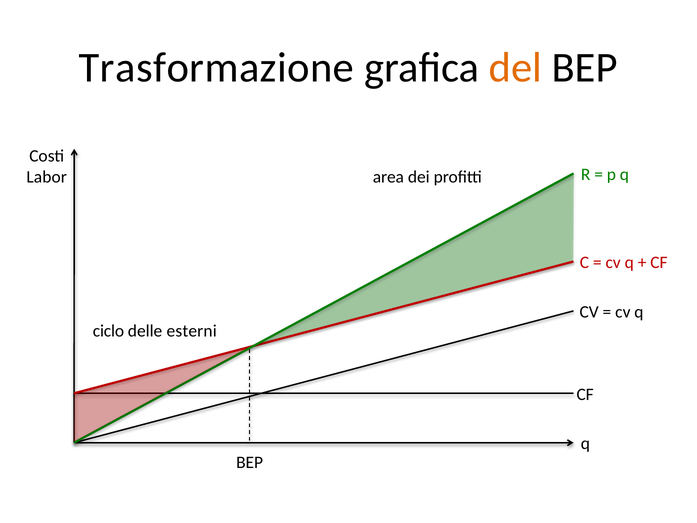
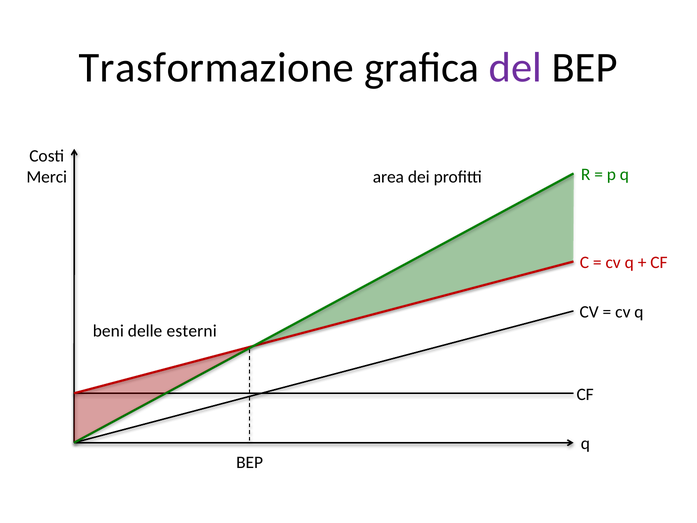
del colour: orange -> purple
Labor: Labor -> Merci
ciclo: ciclo -> beni
